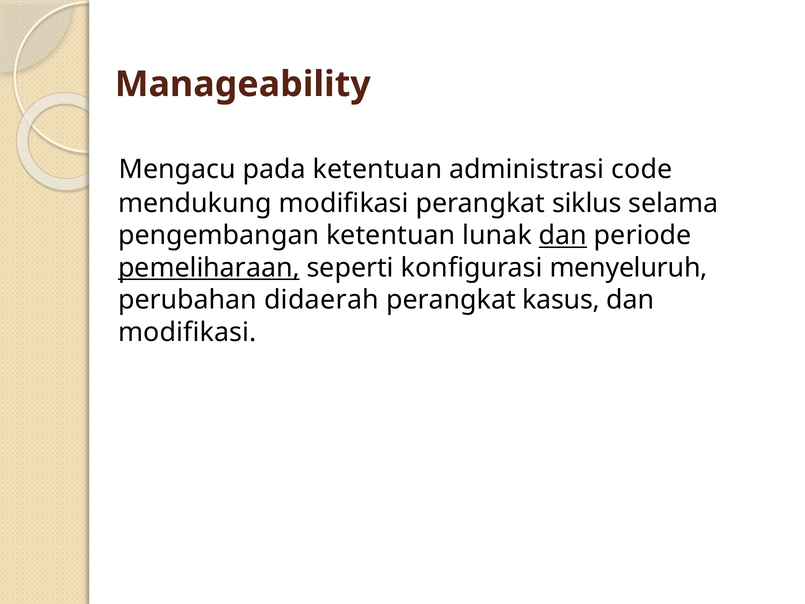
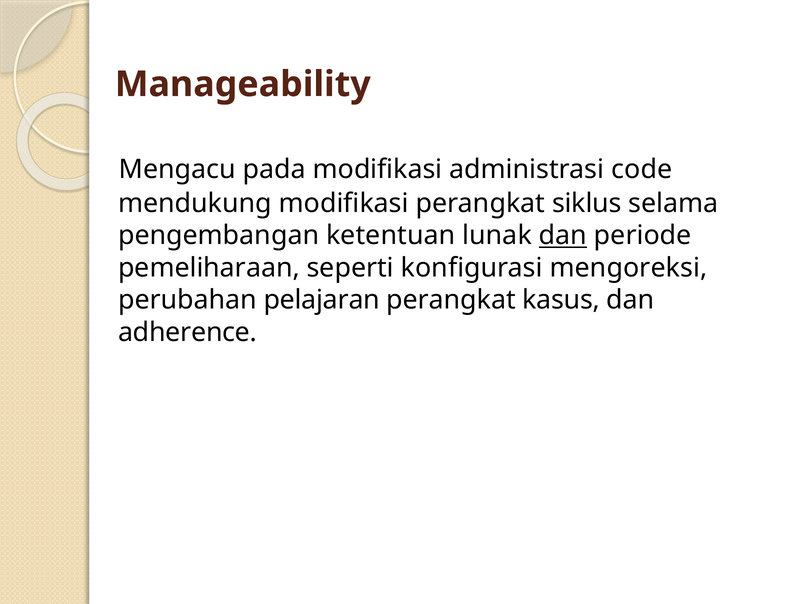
pada ketentuan: ketentuan -> modifikasi
pemeliharaan underline: present -> none
menyeluruh: menyeluruh -> mengoreksi
didaerah: didaerah -> pelajaran
modifikasi at (187, 332): modifikasi -> adherence
